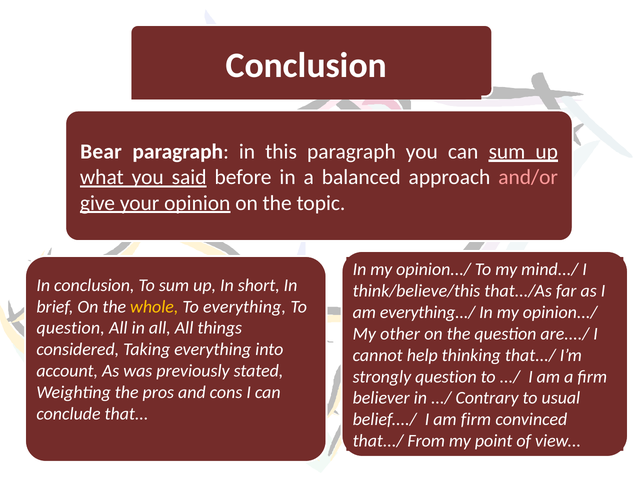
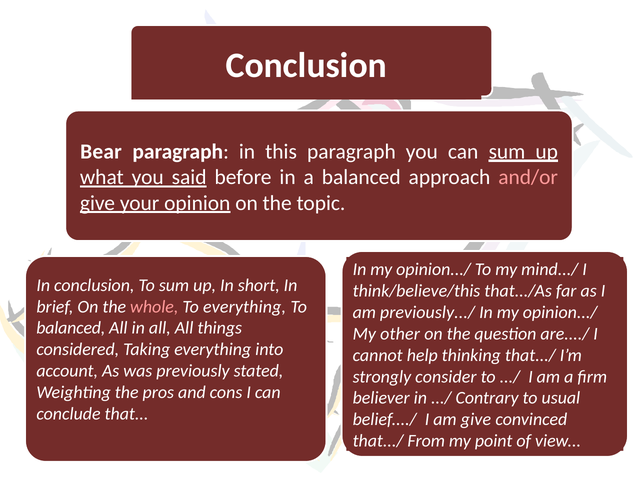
whole colour: yellow -> pink
everything.../: everything.../ -> previously.../
question at (71, 328): question -> balanced
strongly question: question -> consider
am firm: firm -> give
